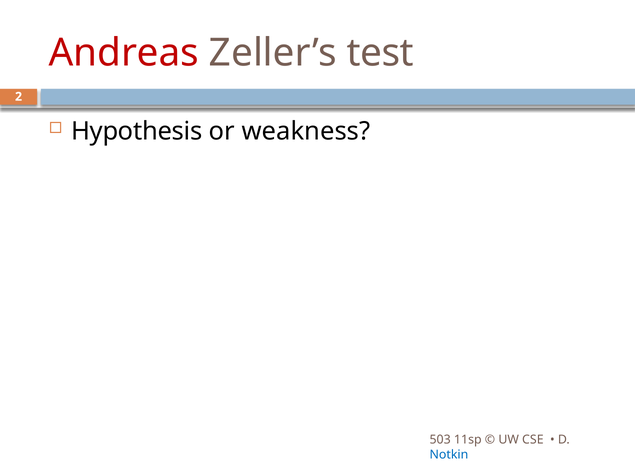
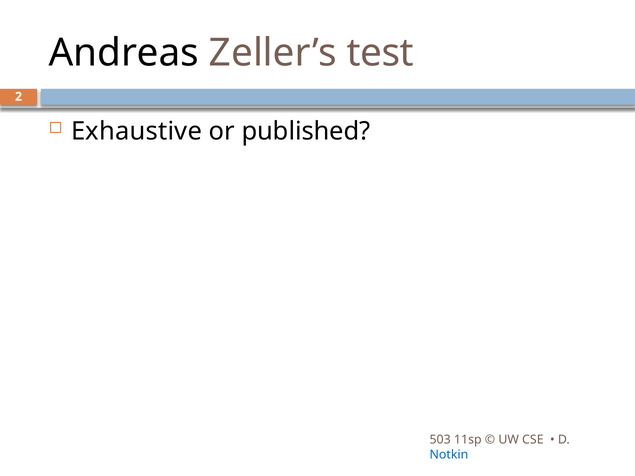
Andreas colour: red -> black
Hypothesis: Hypothesis -> Exhaustive
weakness: weakness -> published
